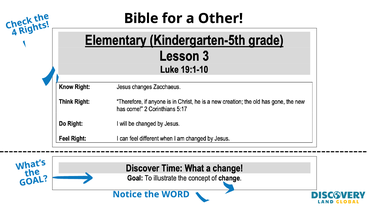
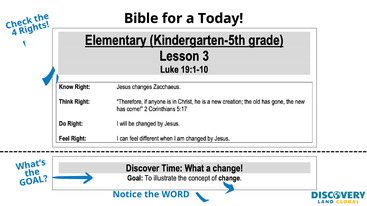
Other: Other -> Today
